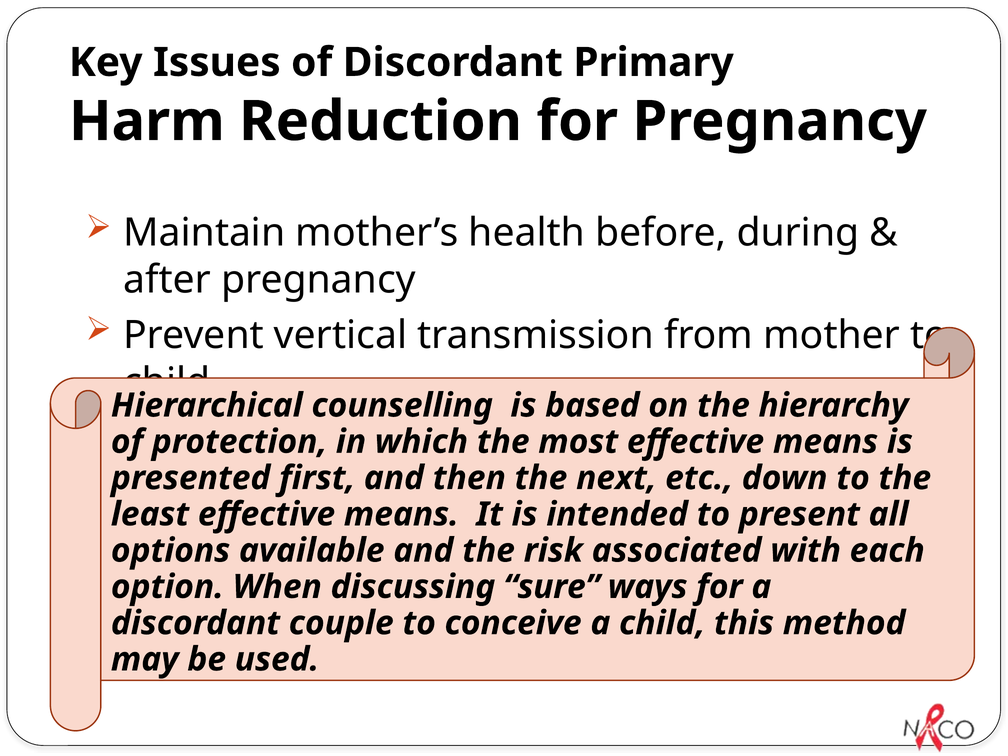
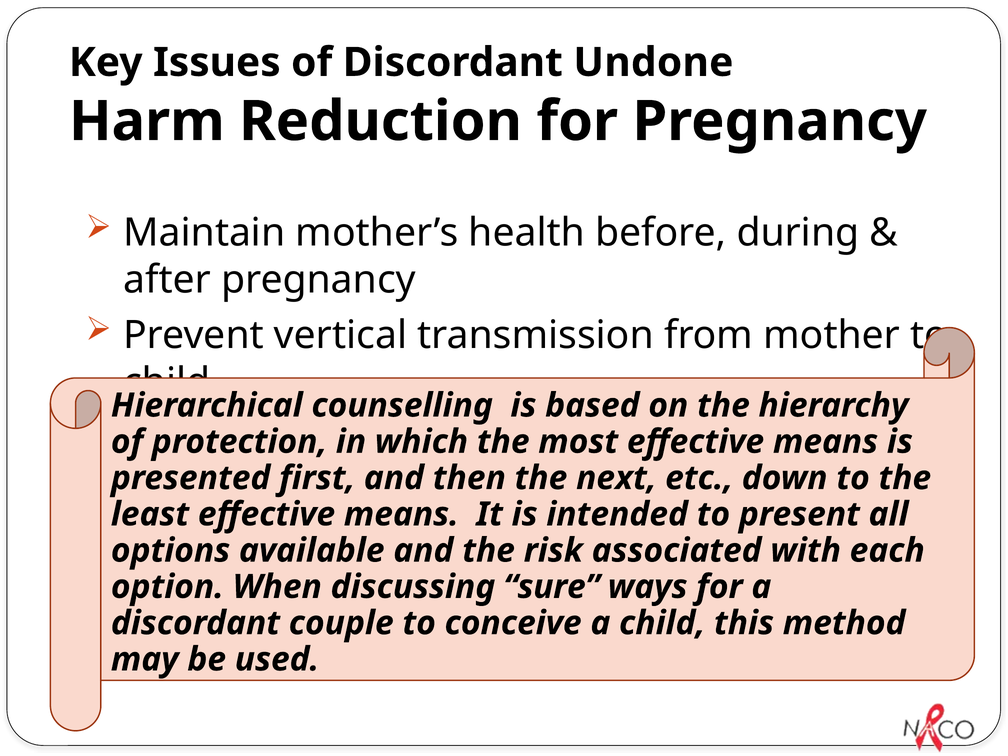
Primary: Primary -> Undone
